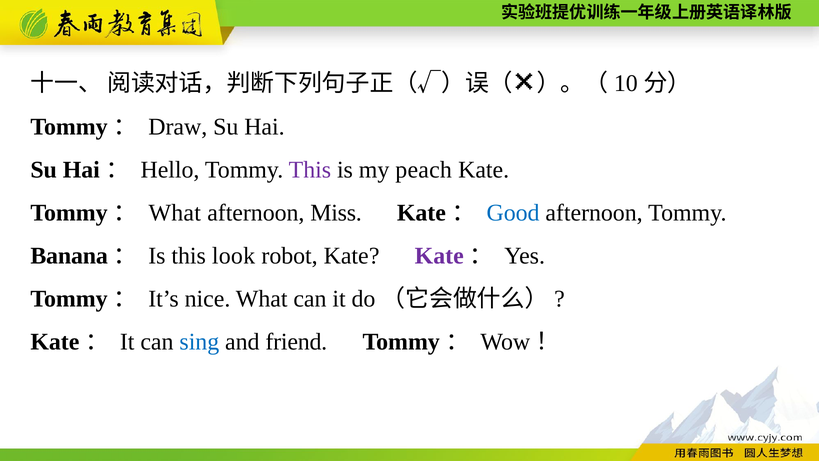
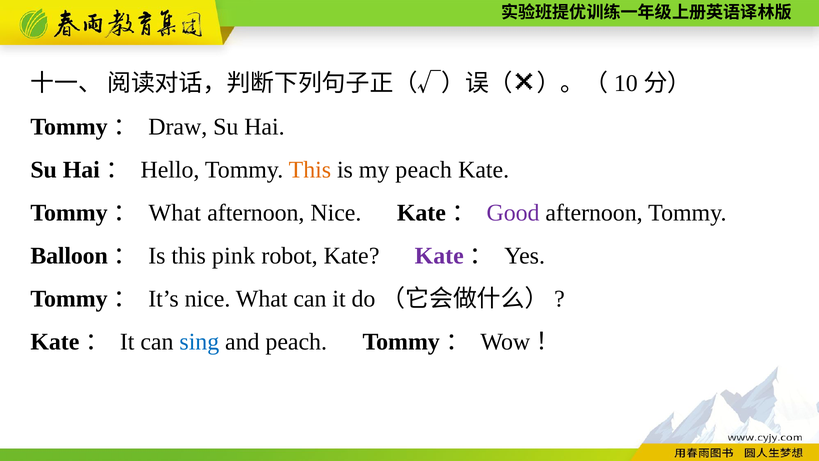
This at (310, 170) colour: purple -> orange
afternoon Miss: Miss -> Nice
Good colour: blue -> purple
Banana: Banana -> Balloon
look: look -> pink
and friend: friend -> peach
